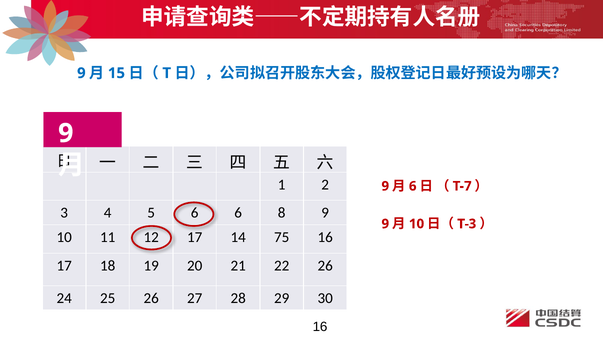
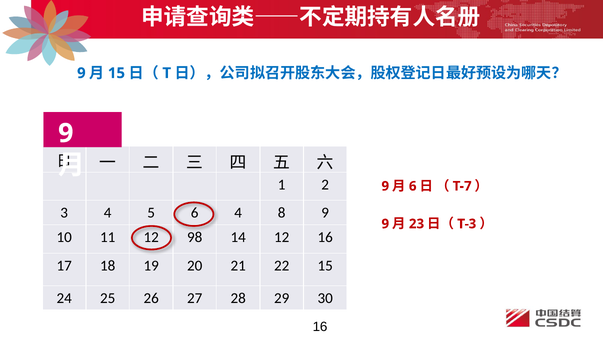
6 at (238, 213): 6 -> 4
10 at (417, 224): 10 -> 23
17 at (195, 237): 17 -> 98
14 75: 75 -> 12
22 26: 26 -> 15
